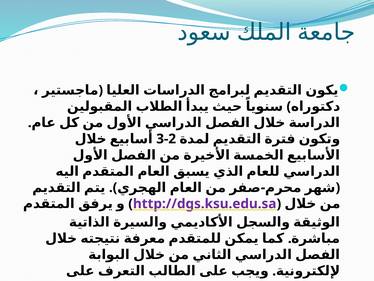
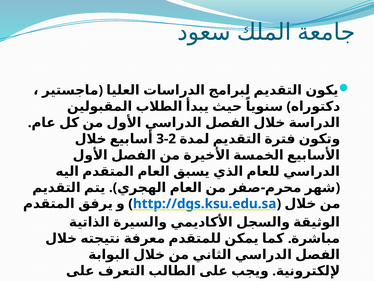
http://dgs.ksu.edu.sa colour: purple -> blue
